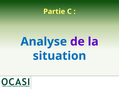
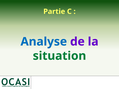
situation colour: blue -> green
